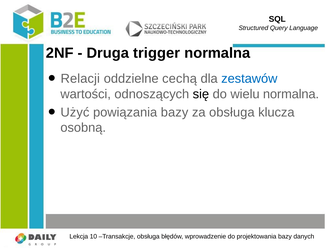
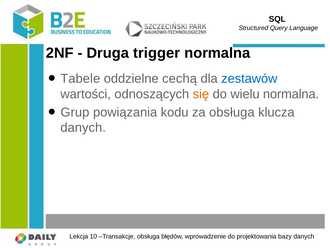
Relacji: Relacji -> Tabele
się colour: black -> orange
Użyć: Użyć -> Grup
powiązania bazy: bazy -> kodu
osobną at (83, 127): osobną -> danych
